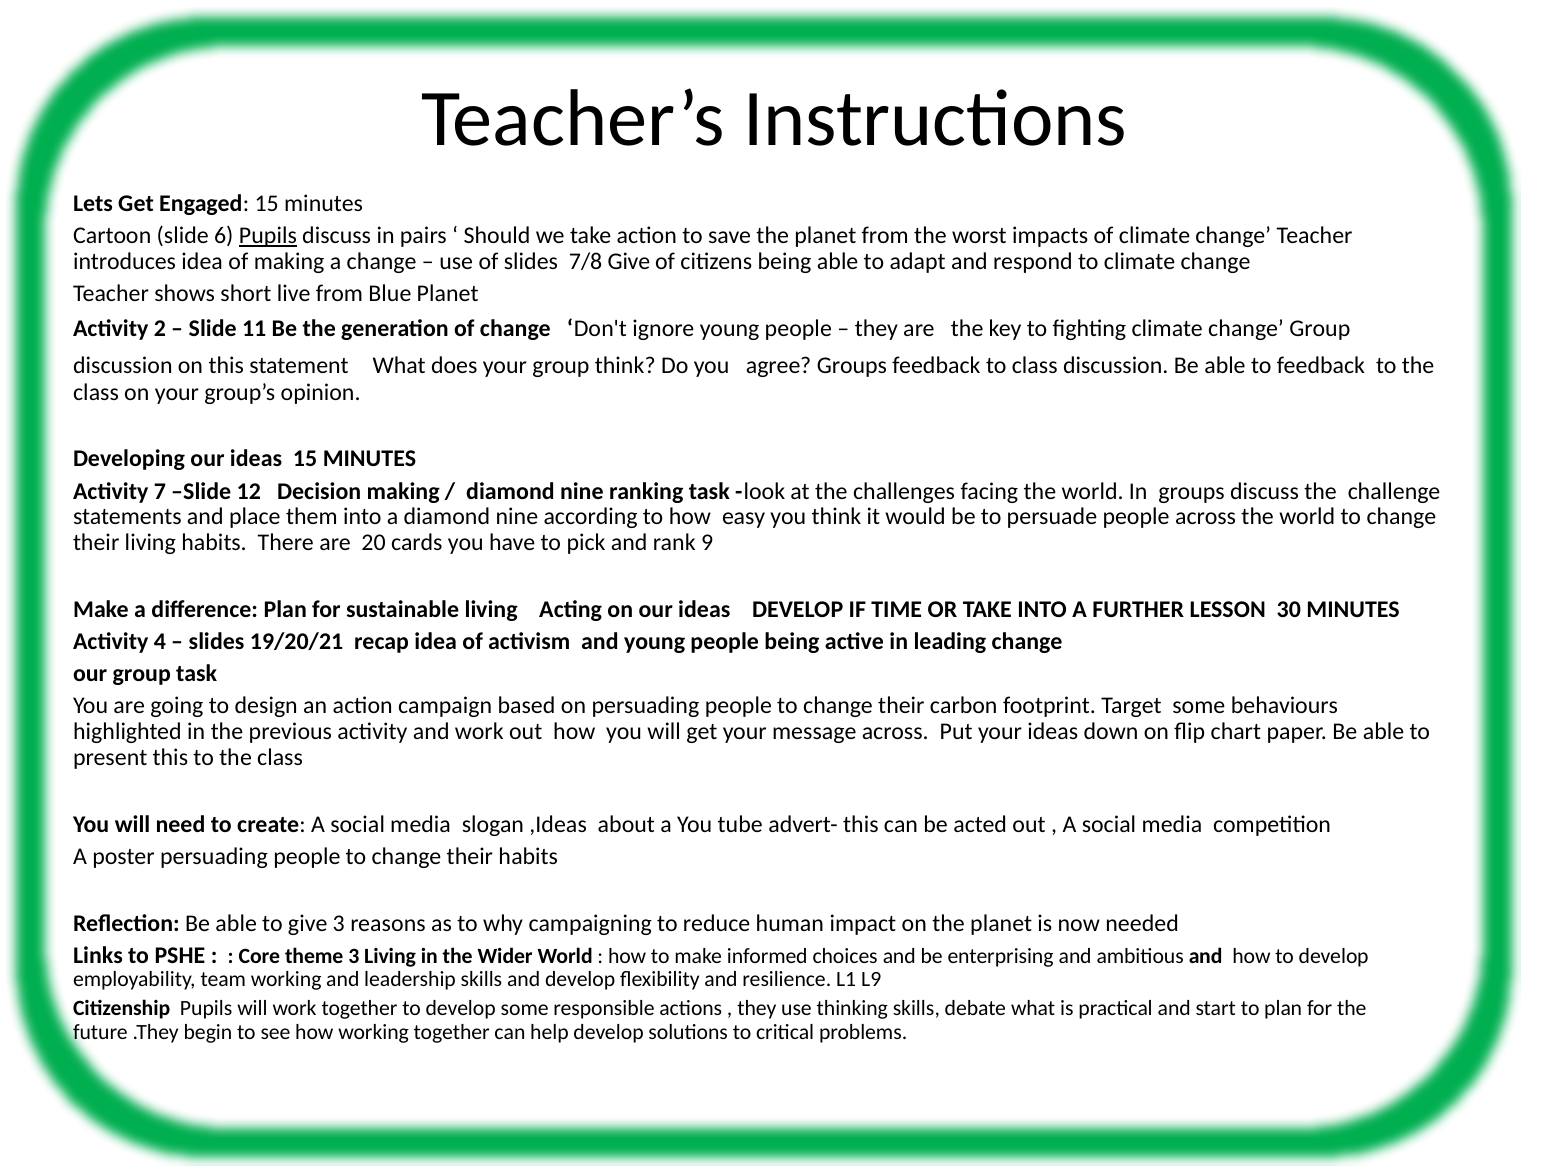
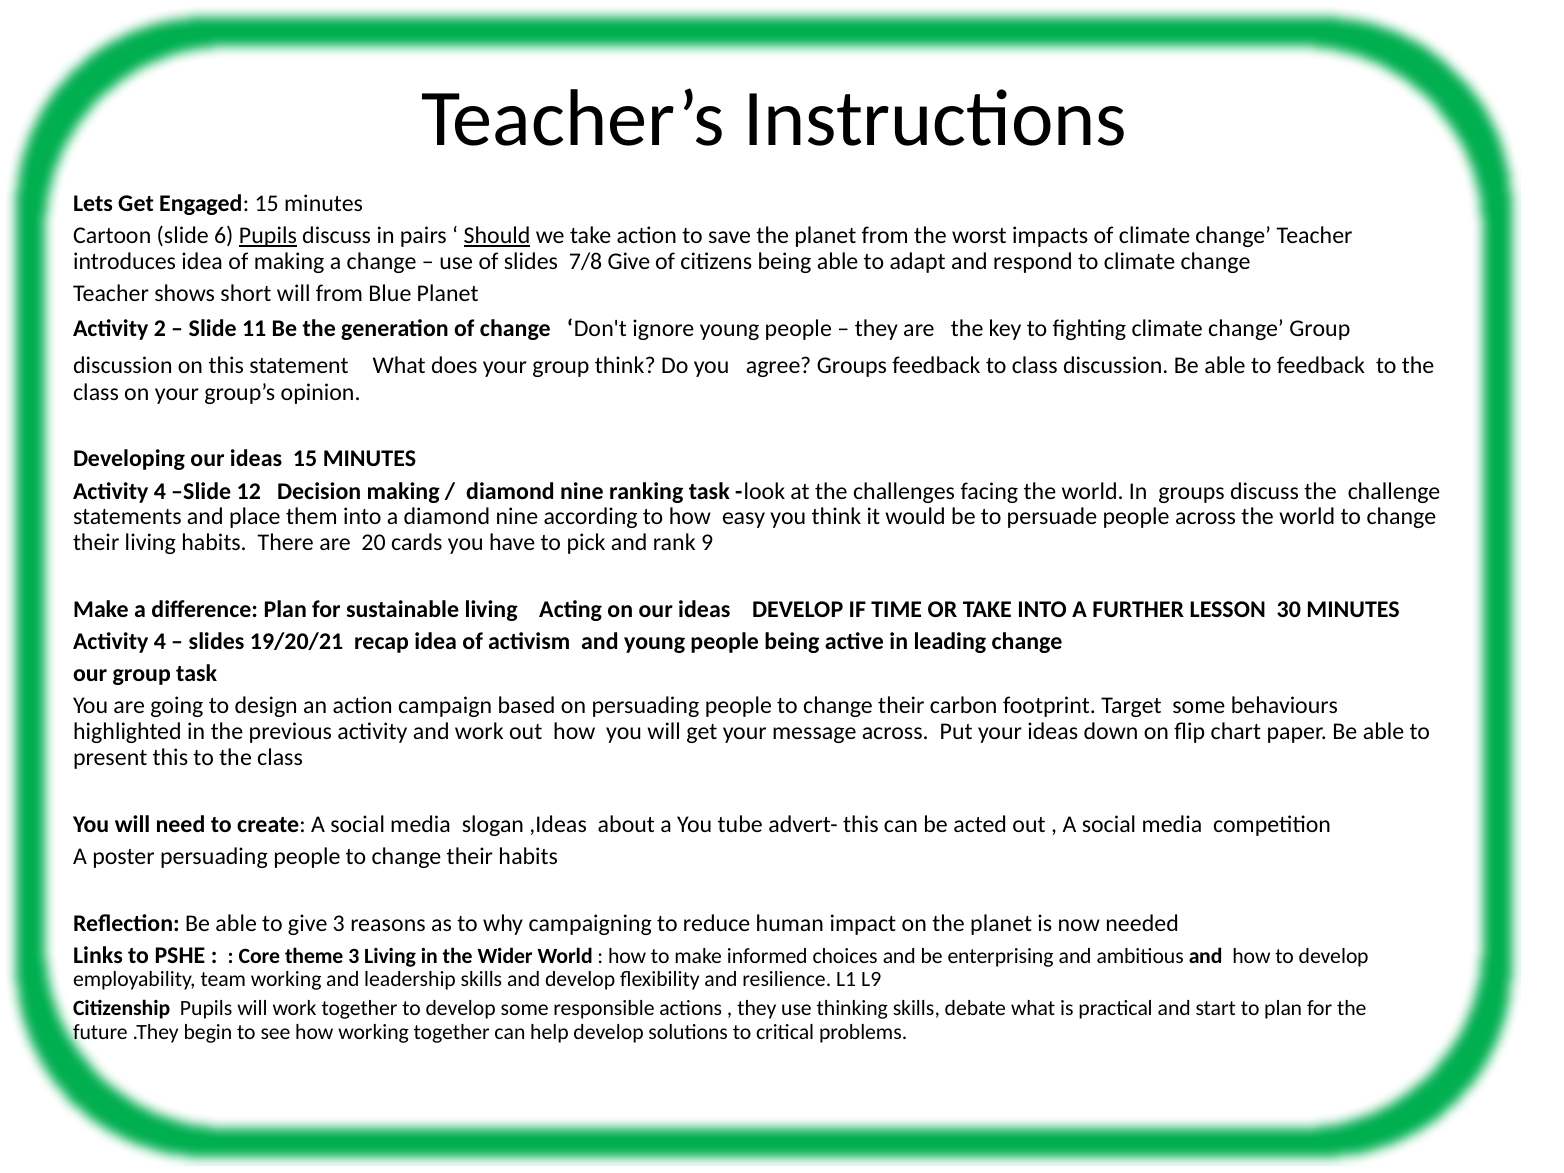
Should underline: none -> present
short live: live -> will
7 at (160, 491): 7 -> 4
